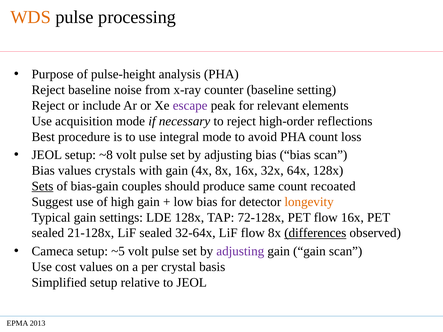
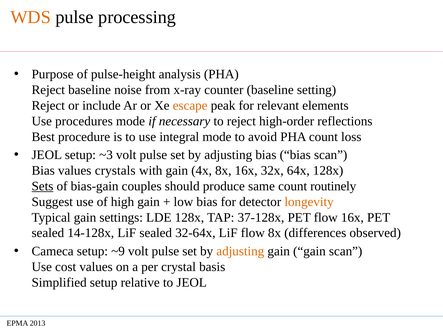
escape colour: purple -> orange
acquisition: acquisition -> procedures
~8: ~8 -> ~3
recoated: recoated -> routinely
72-128x: 72-128x -> 37-128x
21-128x: 21-128x -> 14-128x
differences underline: present -> none
~5: ~5 -> ~9
adjusting at (240, 252) colour: purple -> orange
